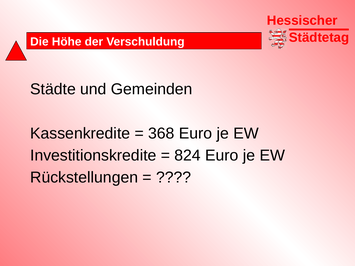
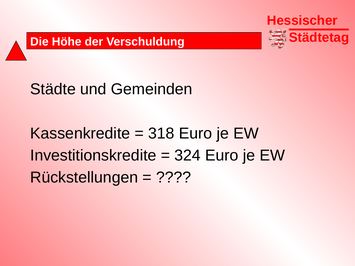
368: 368 -> 318
824: 824 -> 324
